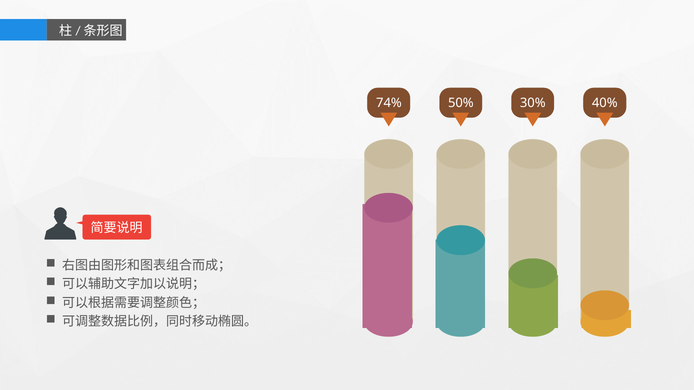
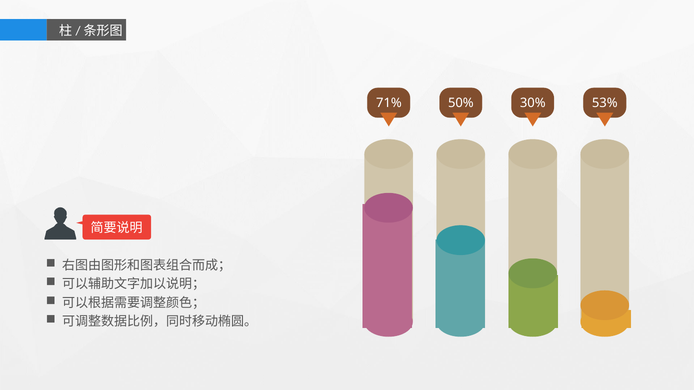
74%: 74% -> 71%
40%: 40% -> 53%
